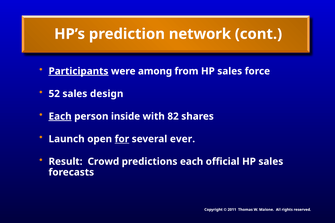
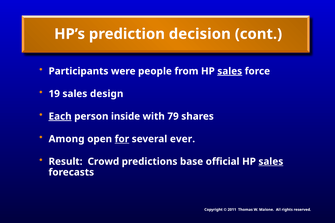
network: network -> decision
Participants underline: present -> none
among: among -> people
sales at (230, 71) underline: none -> present
52: 52 -> 19
82: 82 -> 79
Launch: Launch -> Among
predictions each: each -> base
sales at (271, 162) underline: none -> present
